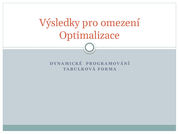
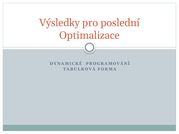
omezení: omezení -> poslední
